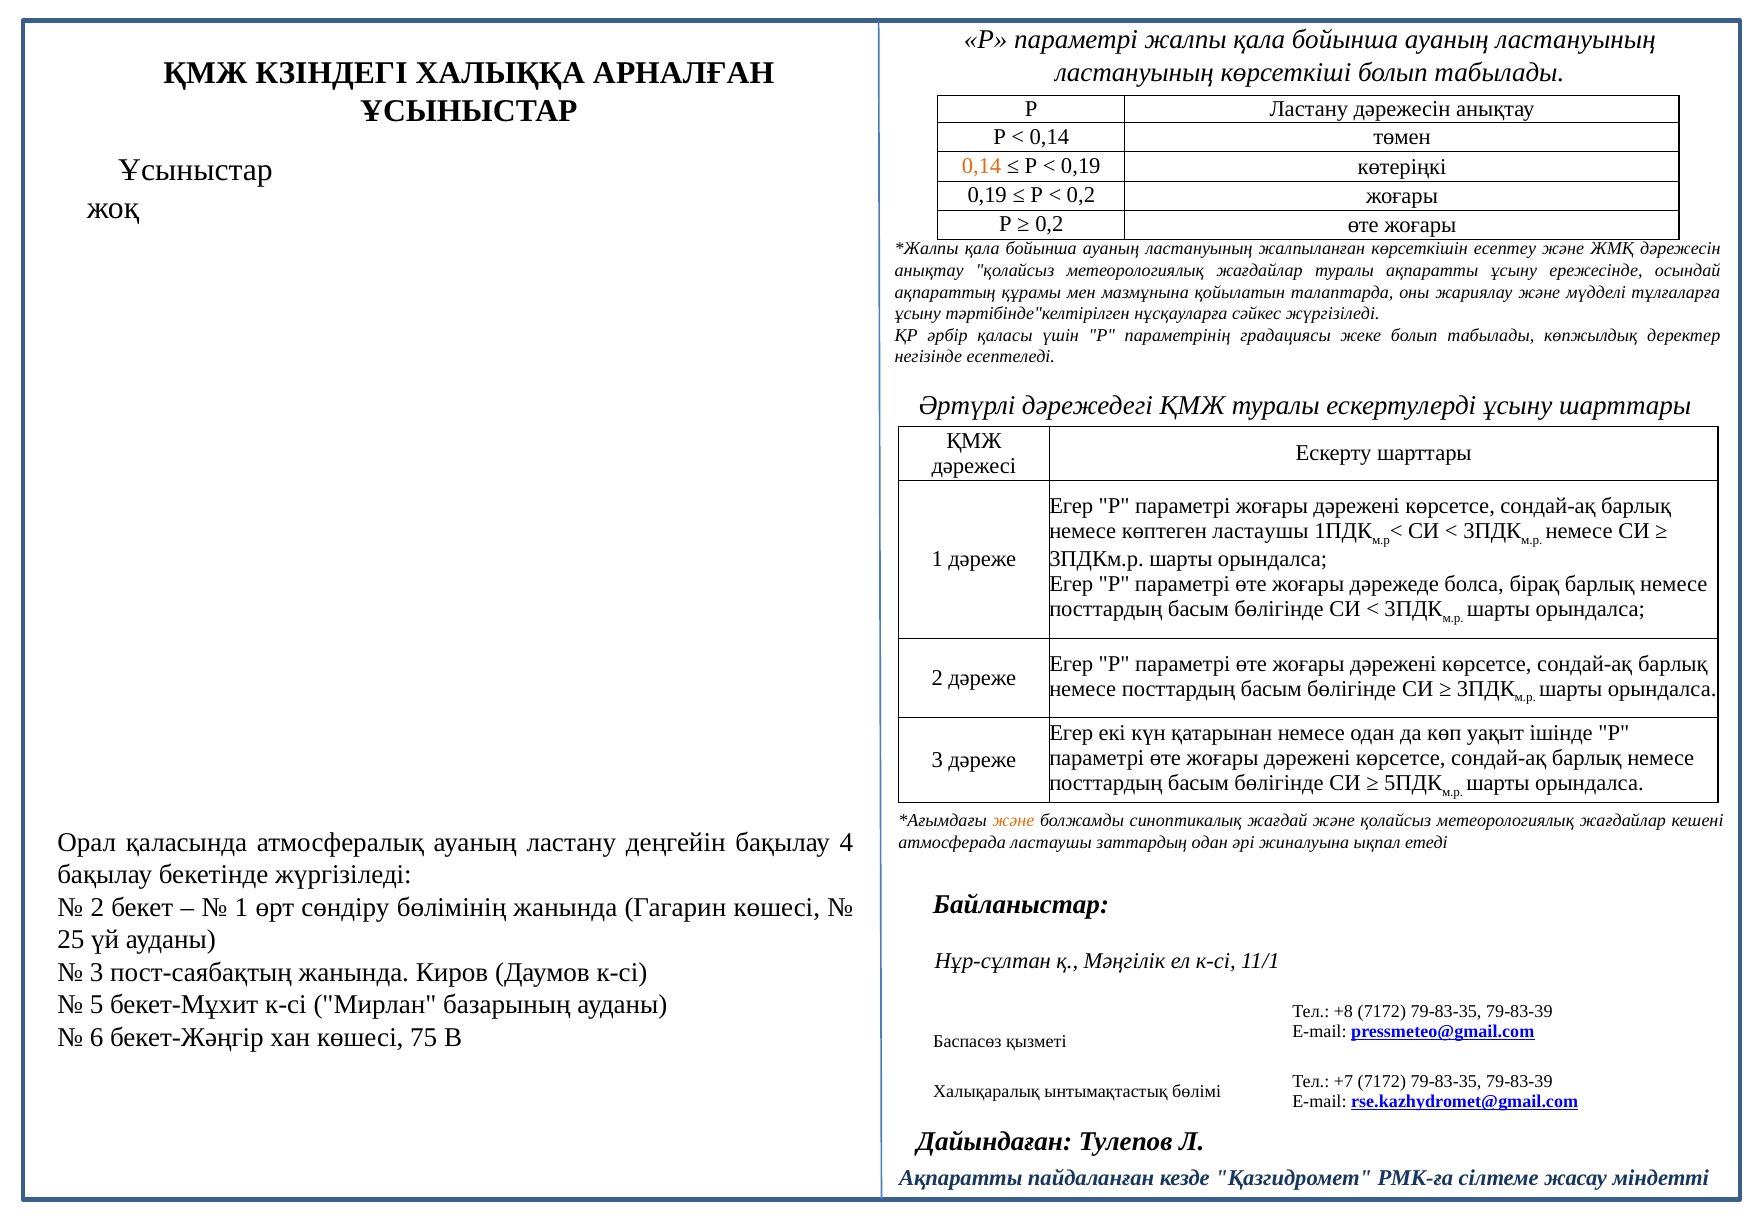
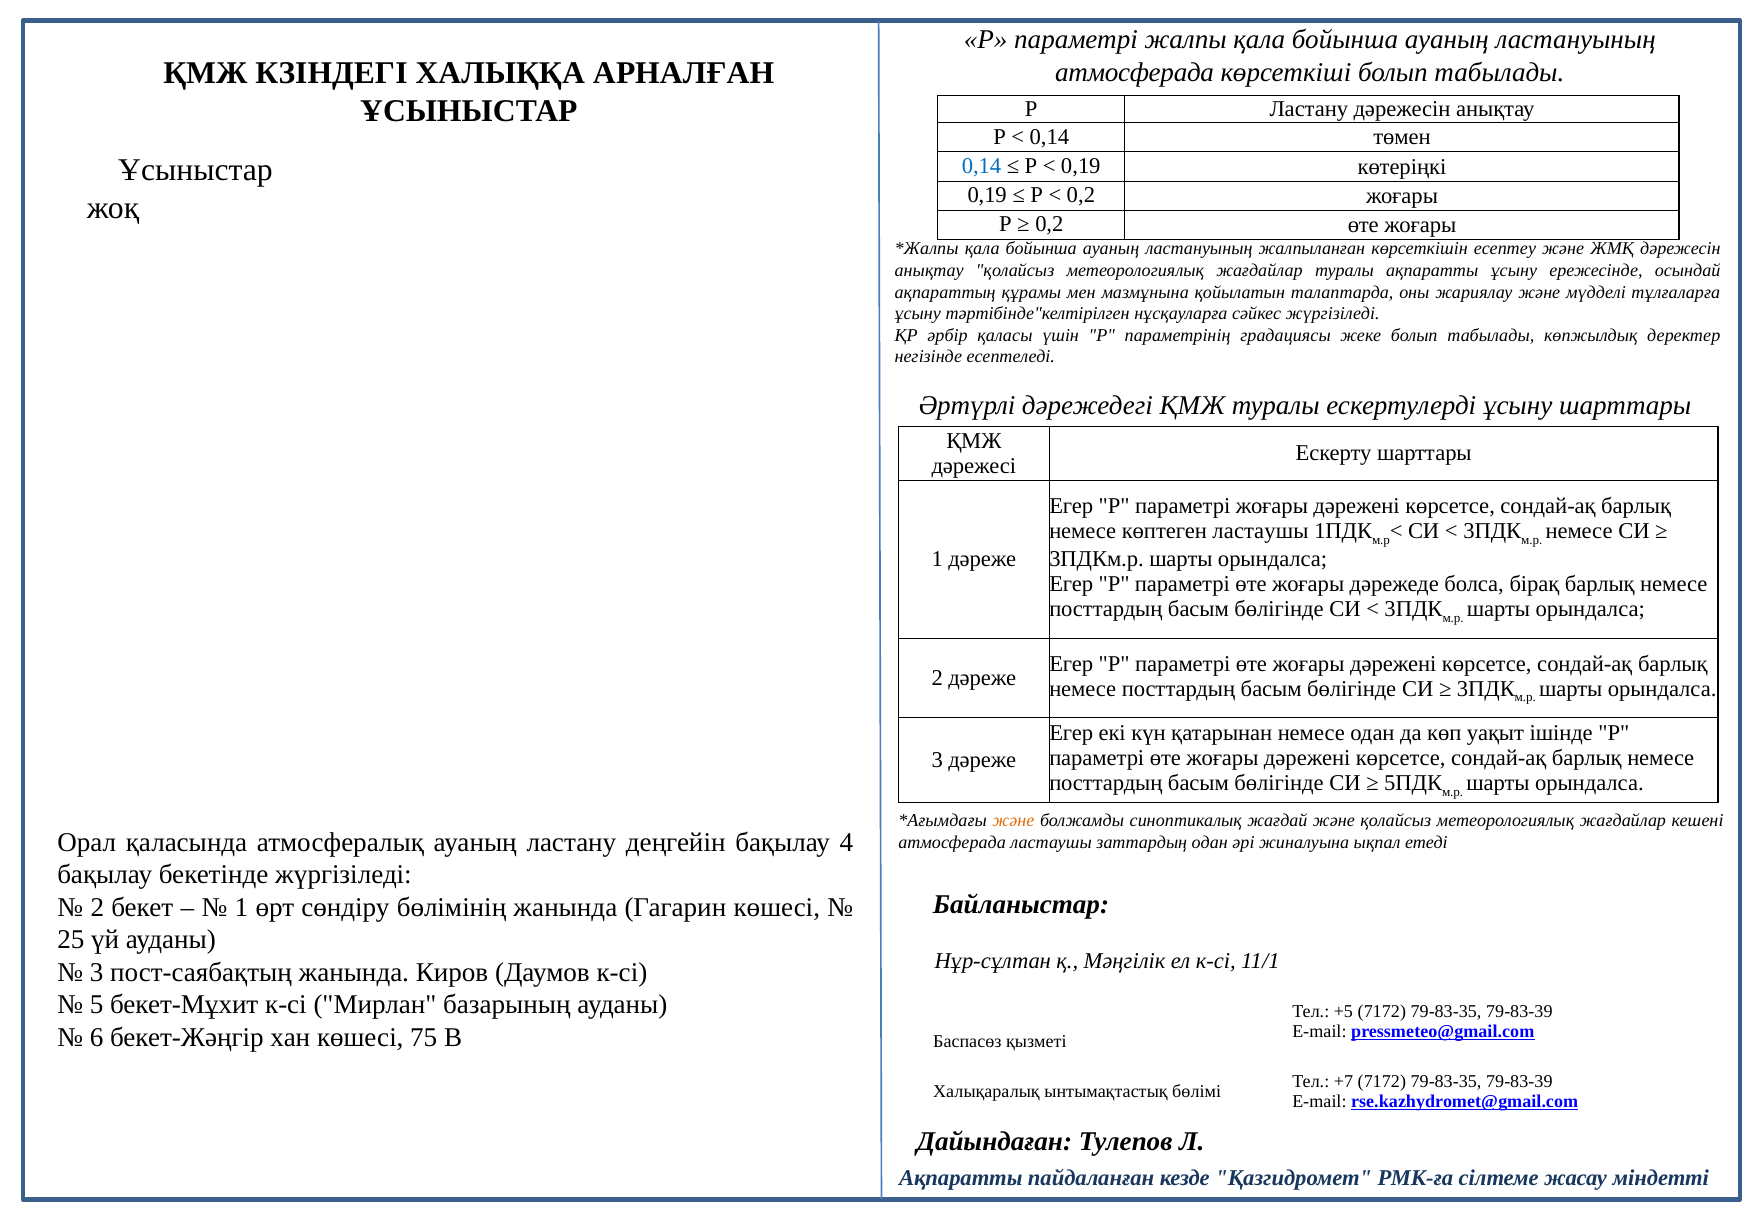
ластануының at (1135, 72): ластануының -> атмосферада
0,14 at (981, 166) colour: orange -> blue
+8: +8 -> +5
